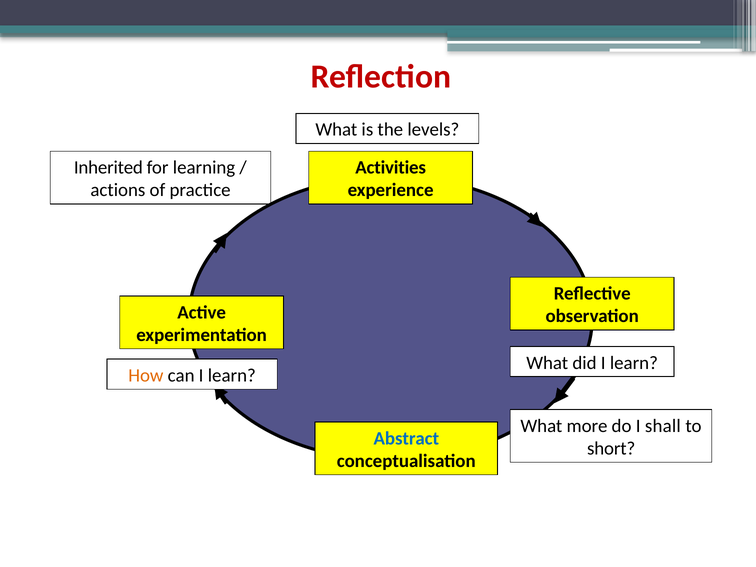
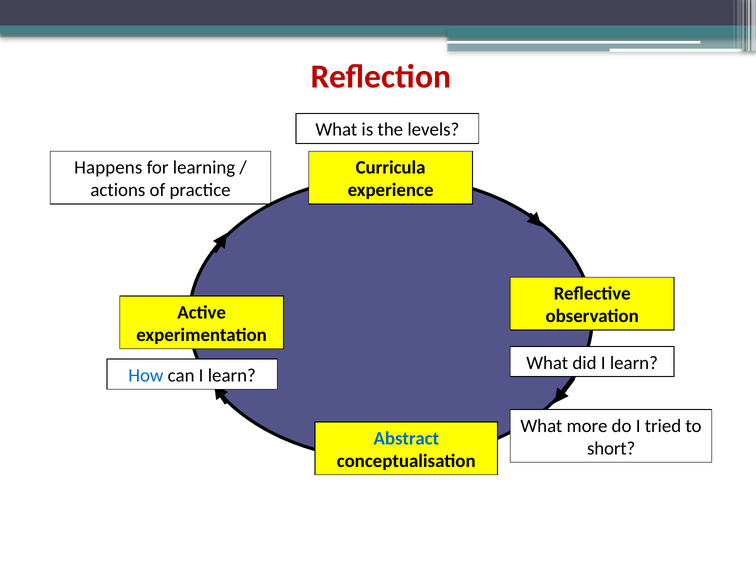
Inherited: Inherited -> Happens
Activities: Activities -> Curricula
How colour: orange -> blue
shall: shall -> tried
